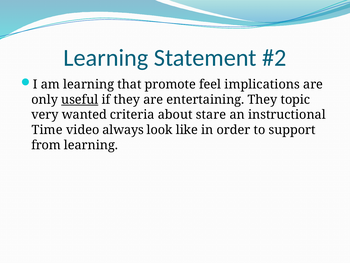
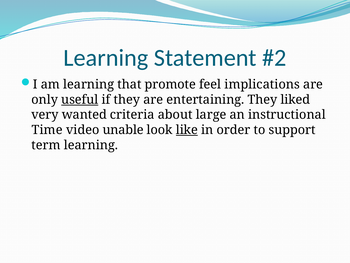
topic: topic -> liked
stare: stare -> large
always: always -> unable
like underline: none -> present
from: from -> term
